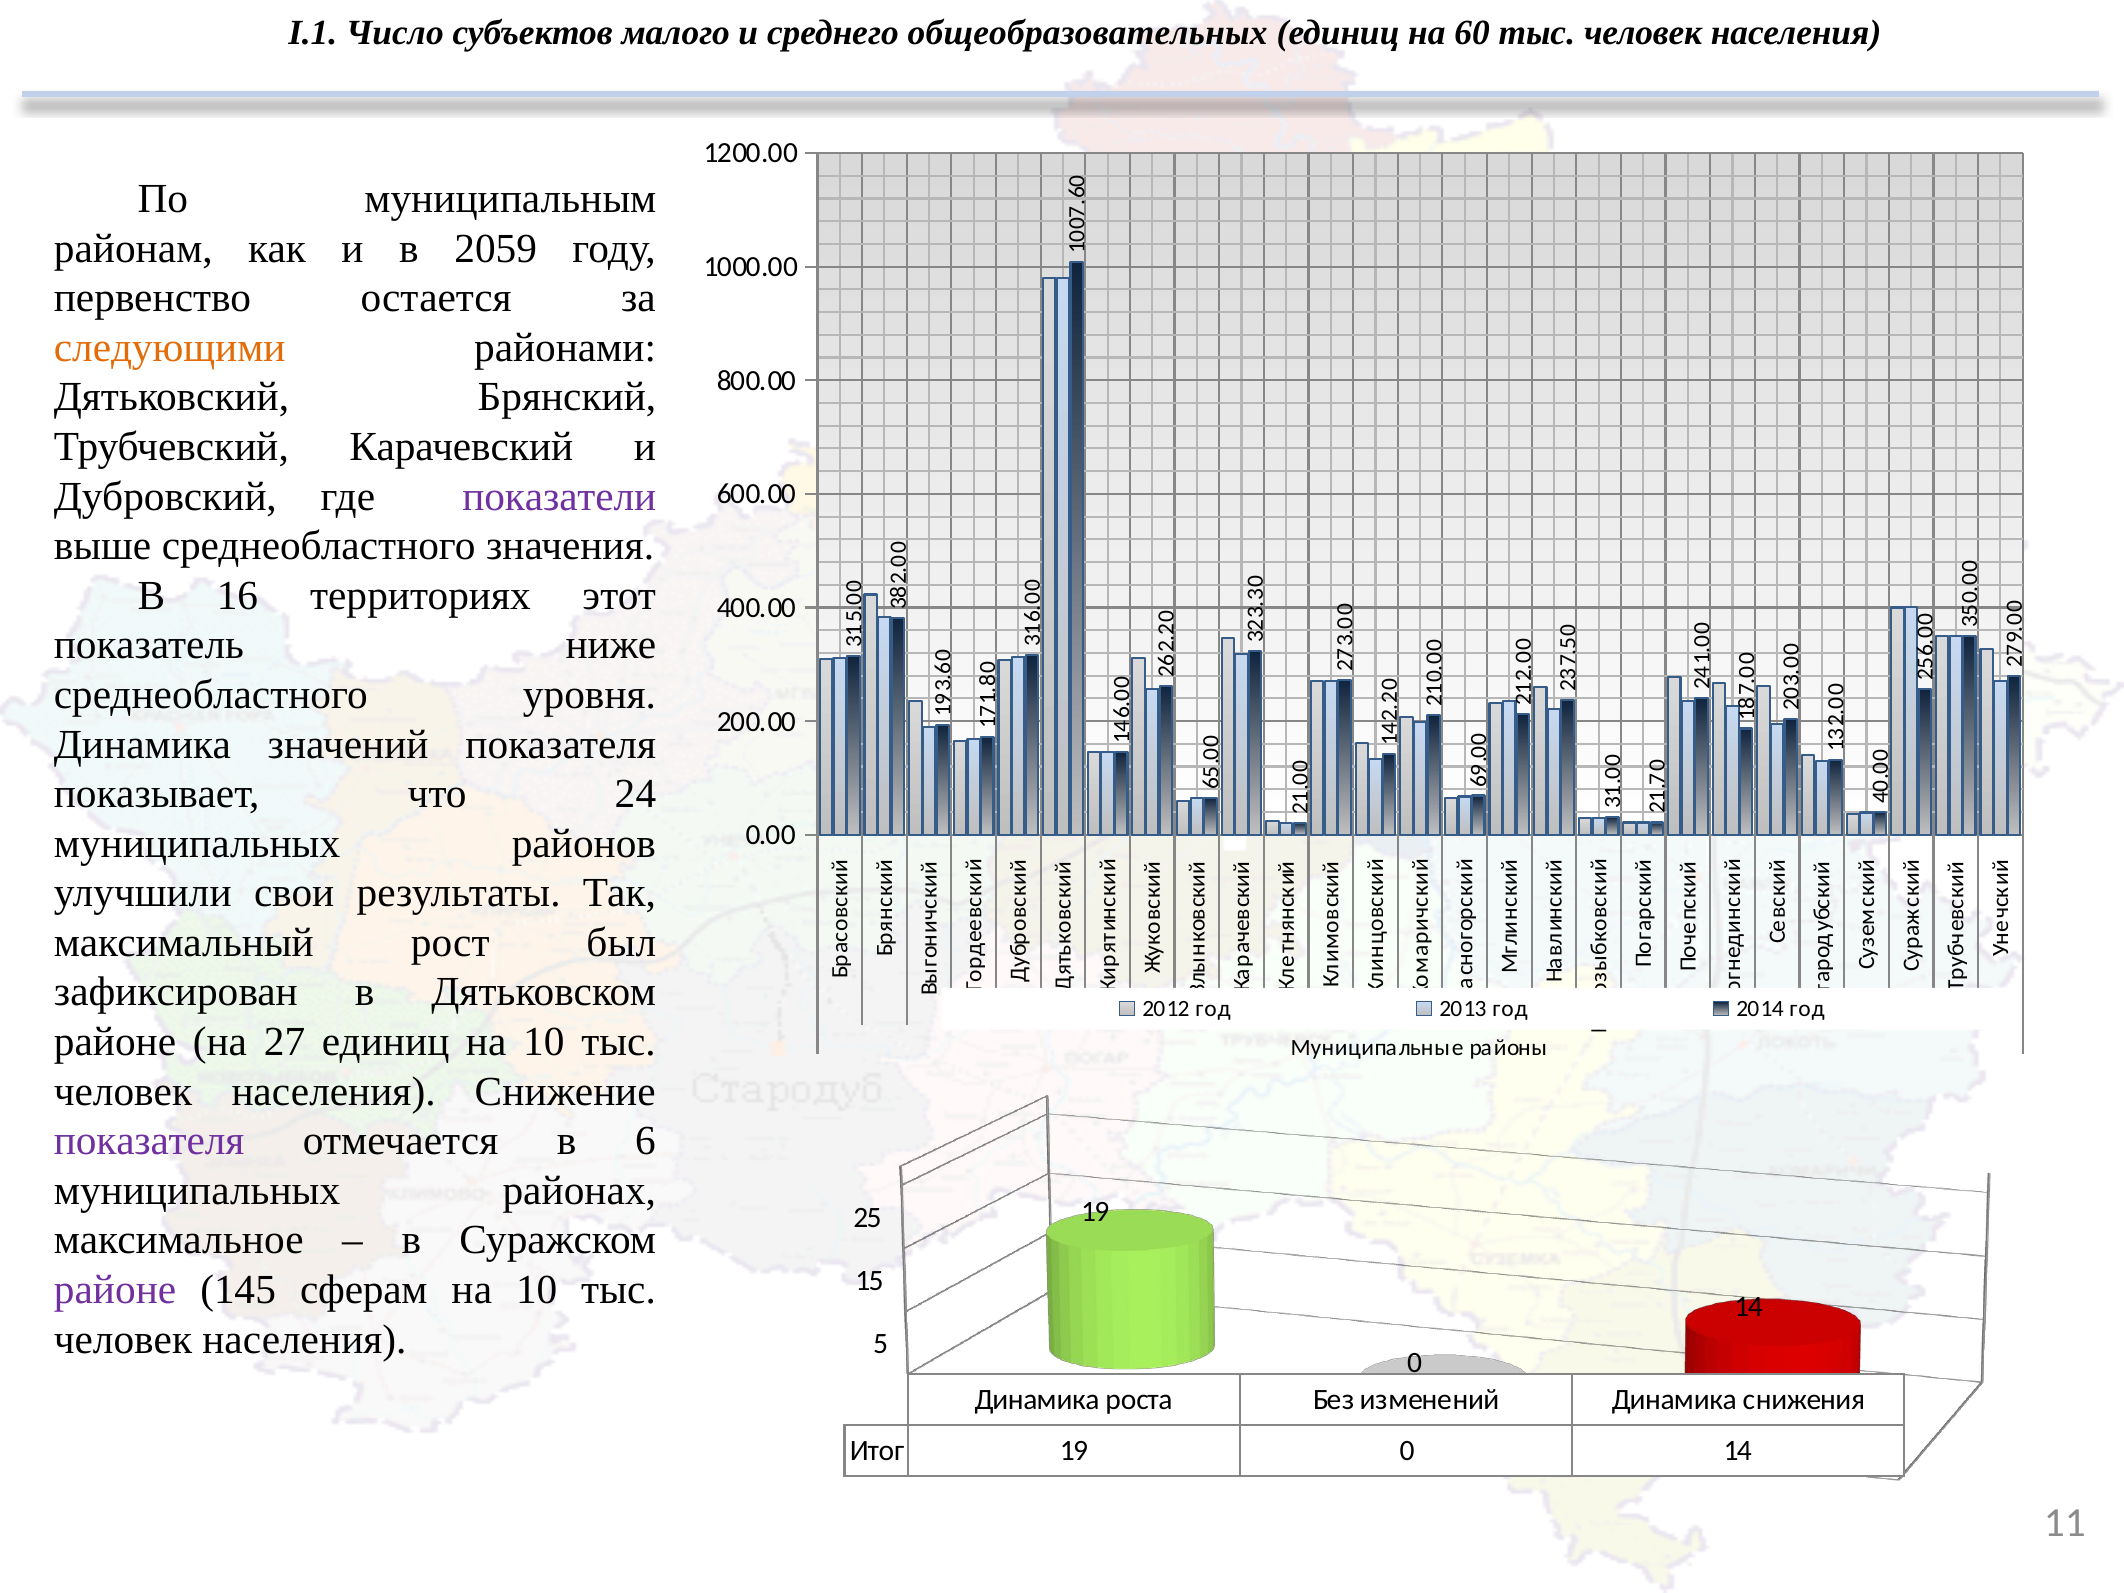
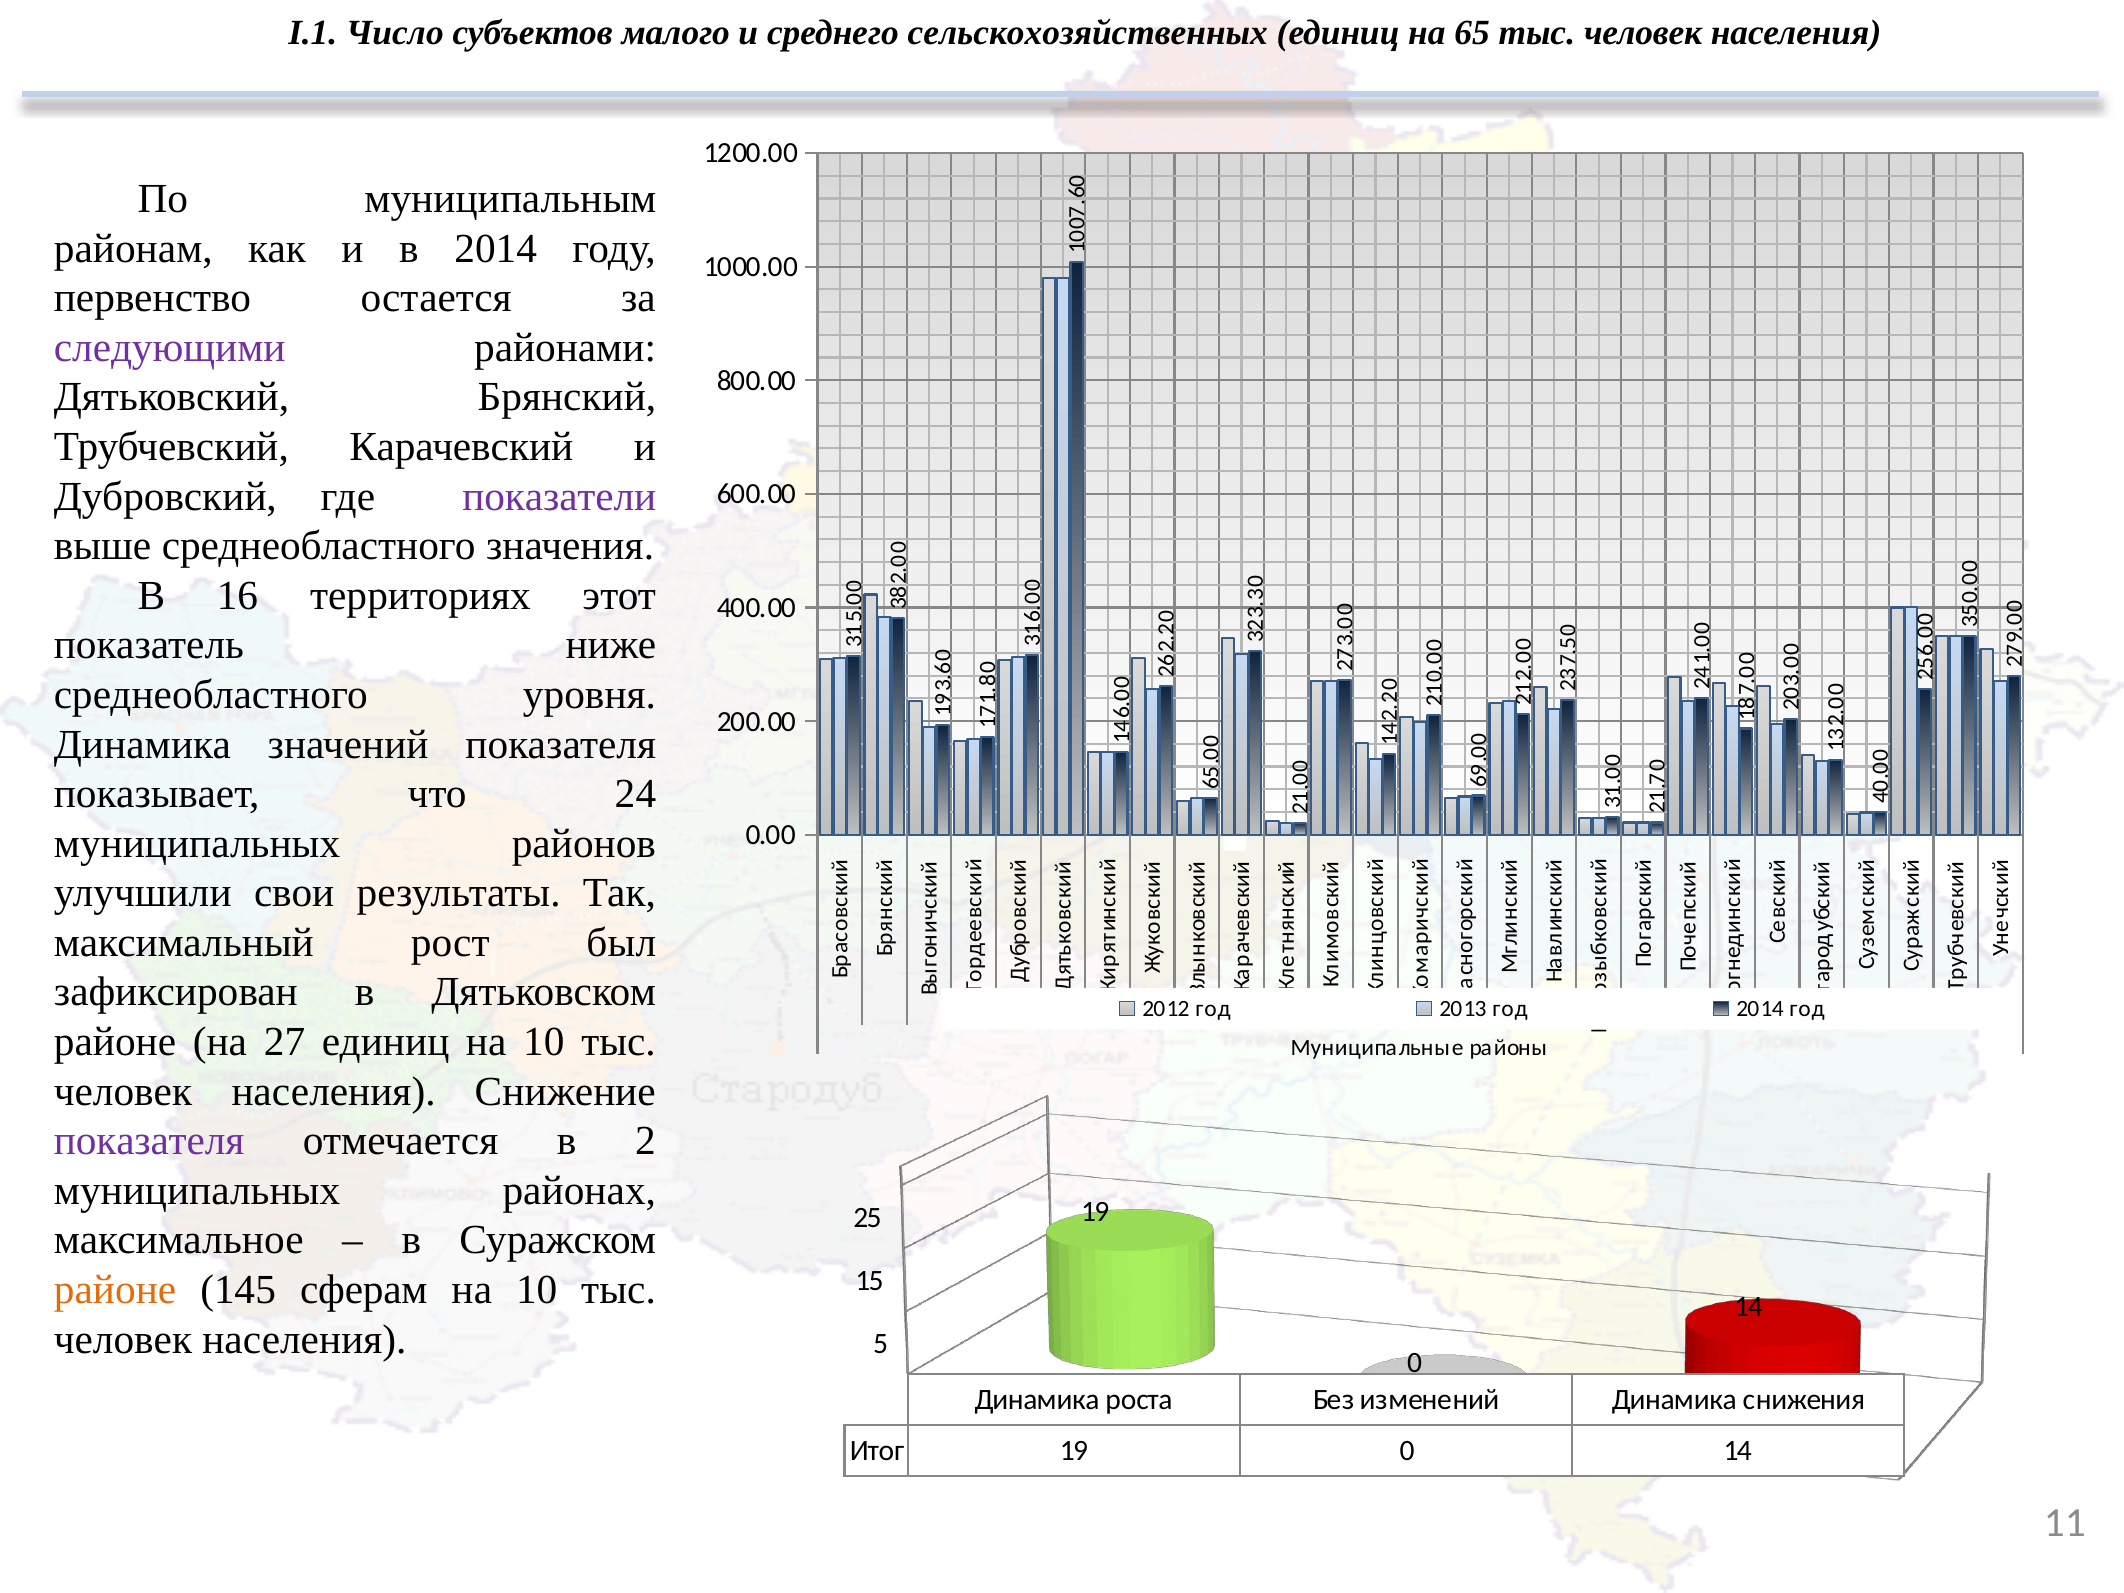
общеобразовательных: общеобразовательных -> сельскохозяйственных
60: 60 -> 65
в 2059: 2059 -> 2014
следующими colour: orange -> purple
в 6: 6 -> 2
районе at (115, 1290) colour: purple -> orange
